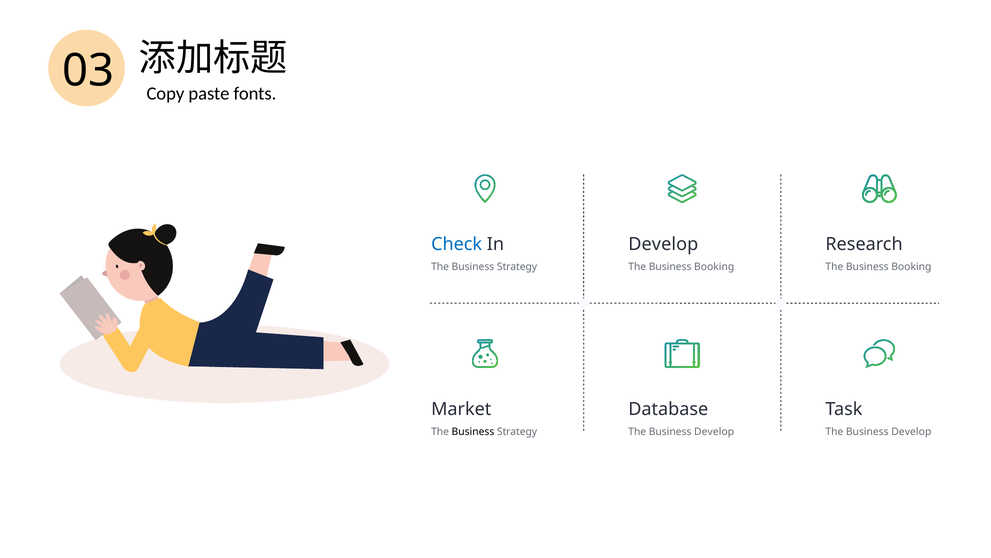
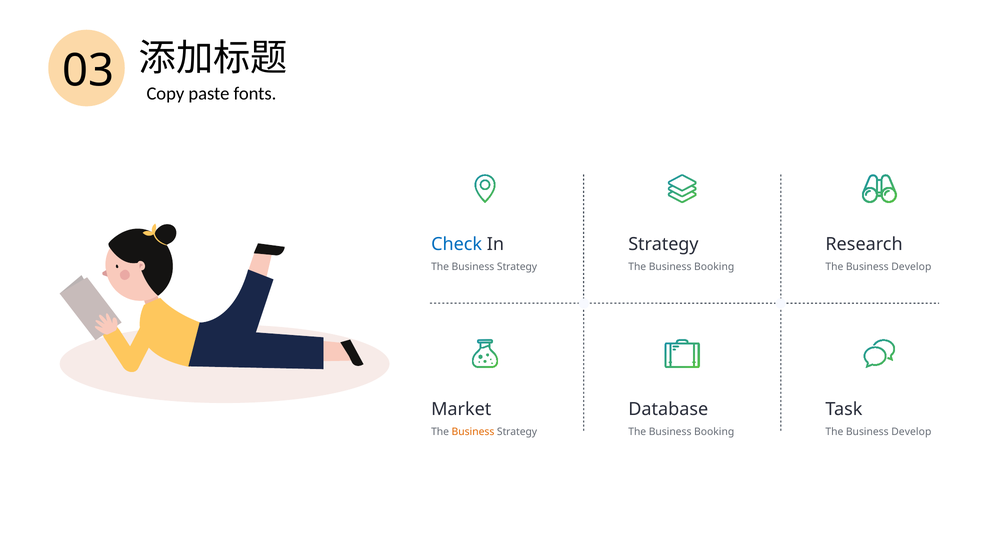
Develop at (663, 244): Develop -> Strategy
Booking at (911, 267): Booking -> Develop
Business at (473, 431) colour: black -> orange
Develop at (714, 431): Develop -> Booking
